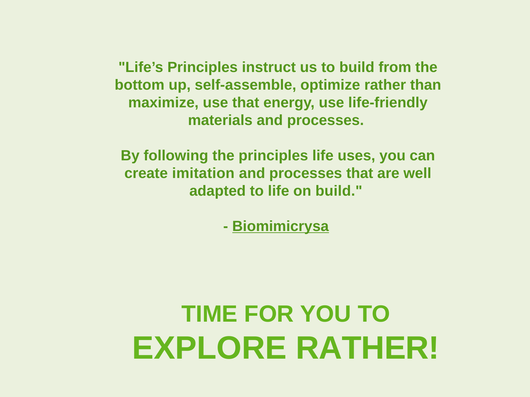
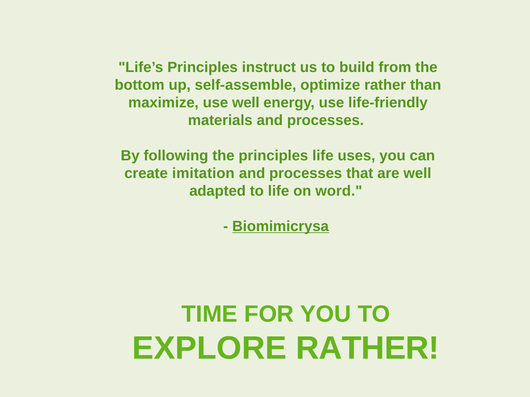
use that: that -> well
on build: build -> word
